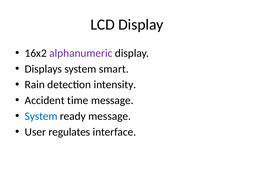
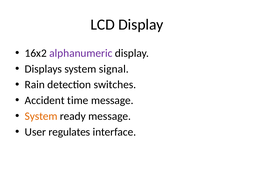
smart: smart -> signal
intensity: intensity -> switches
System at (41, 117) colour: blue -> orange
